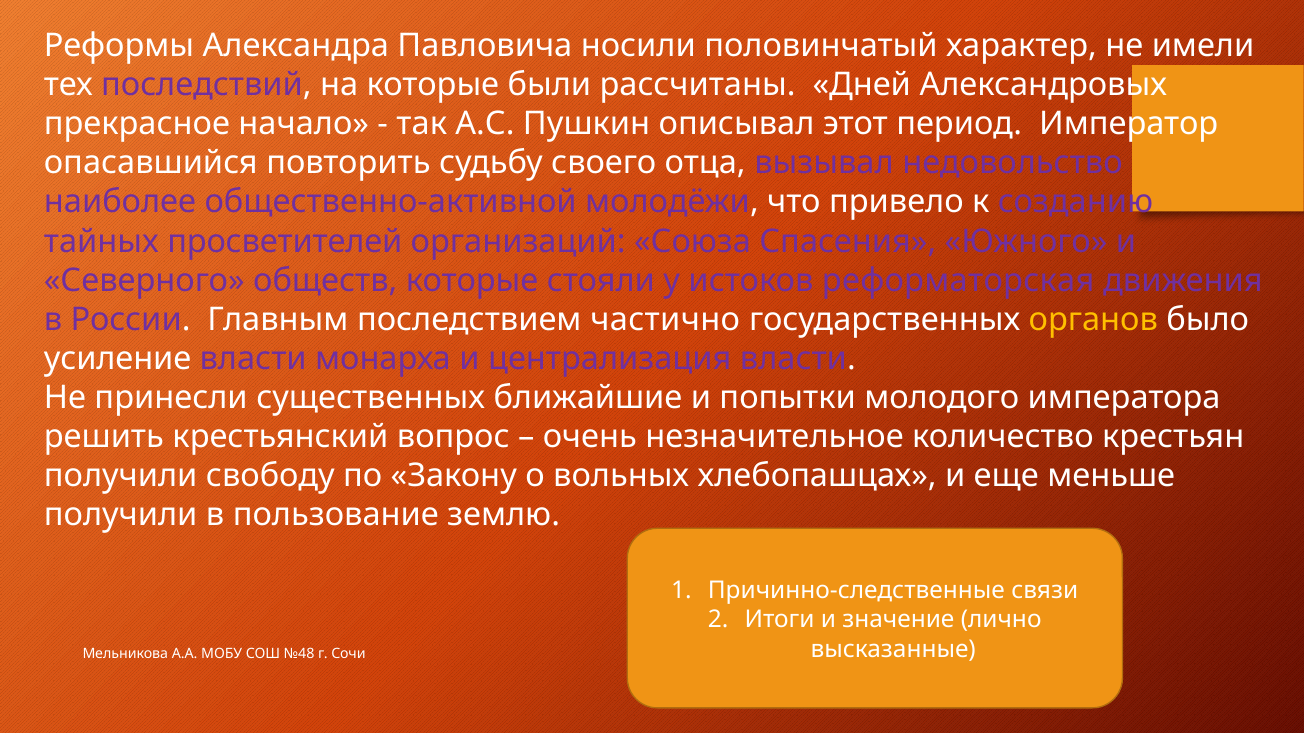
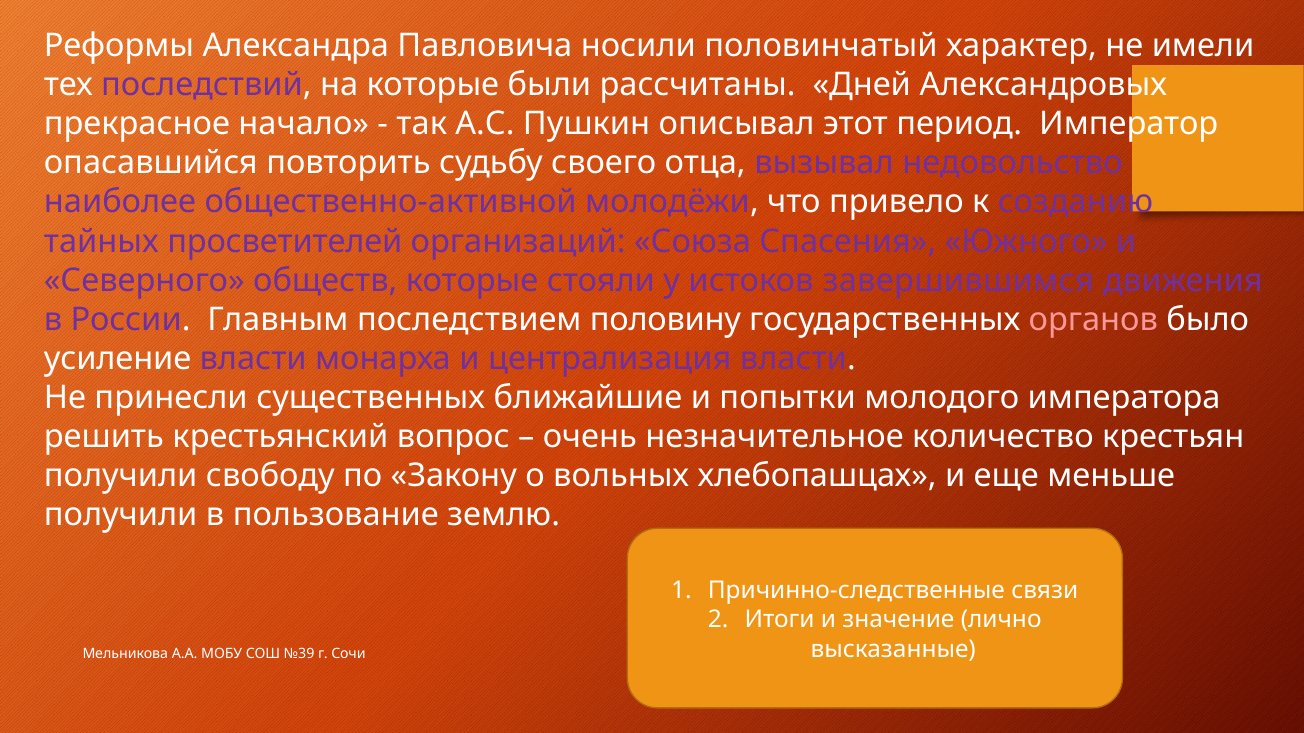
реформаторская: реформаторская -> завершившимся
частично: частично -> половину
органов colour: yellow -> pink
№48: №48 -> №39
